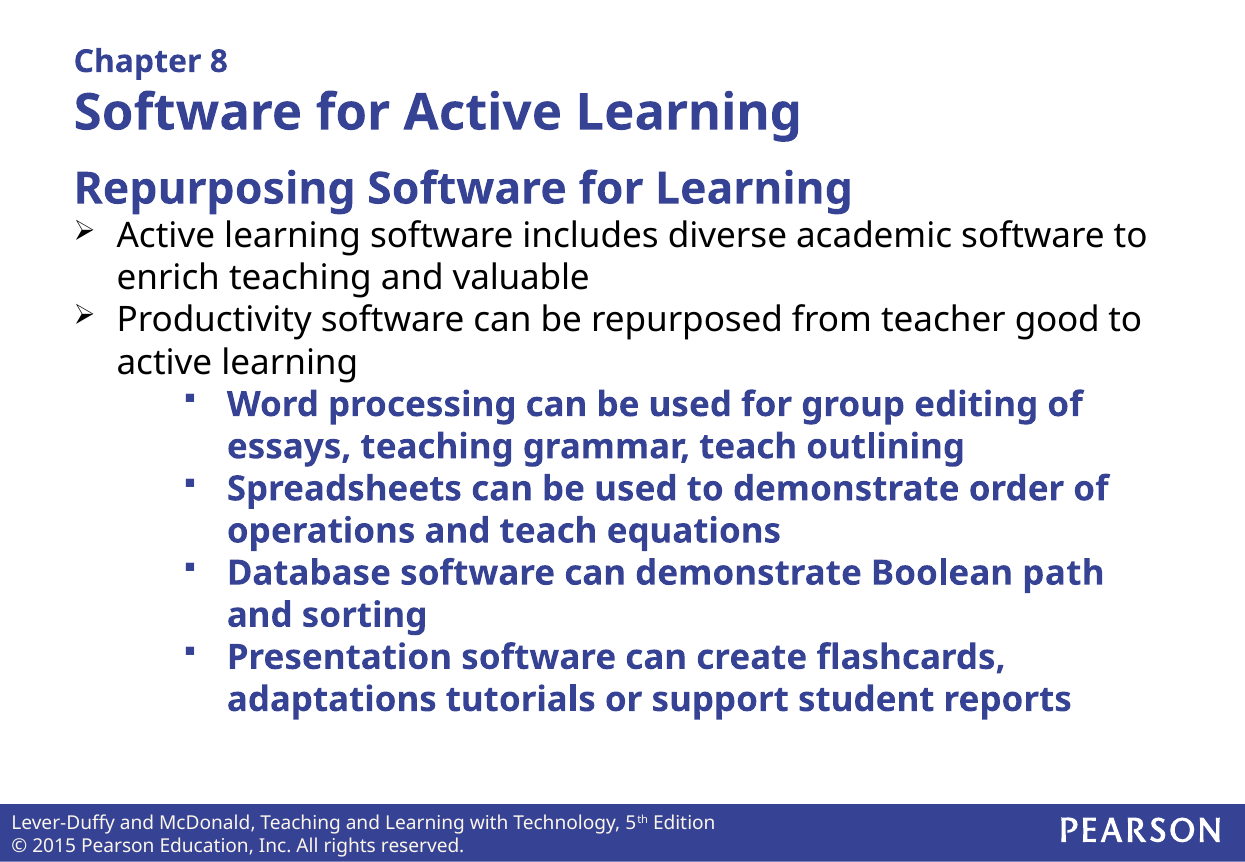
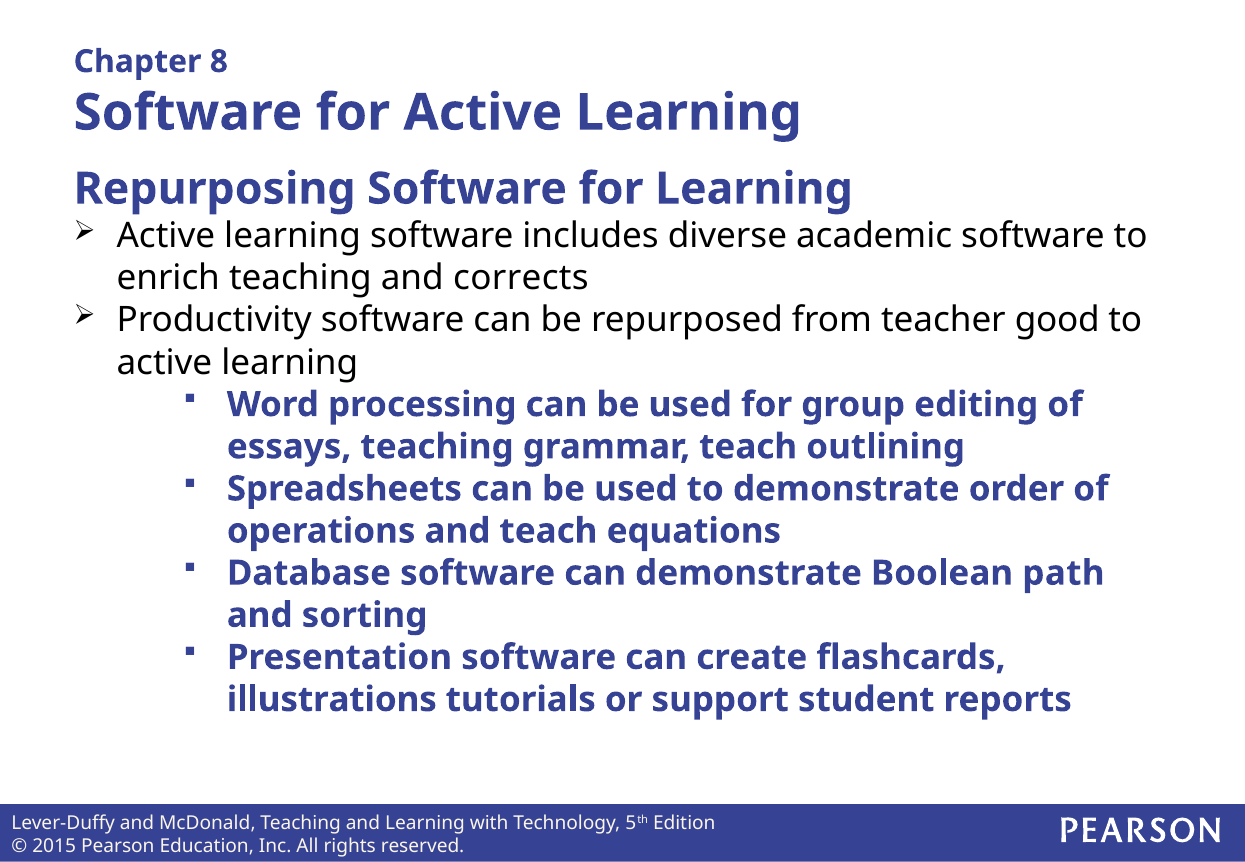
valuable: valuable -> corrects
adaptations: adaptations -> illustrations
